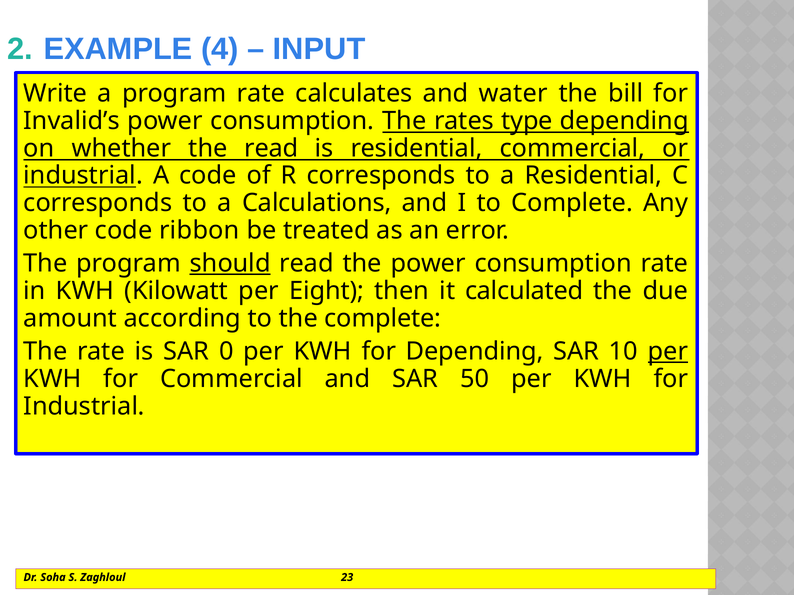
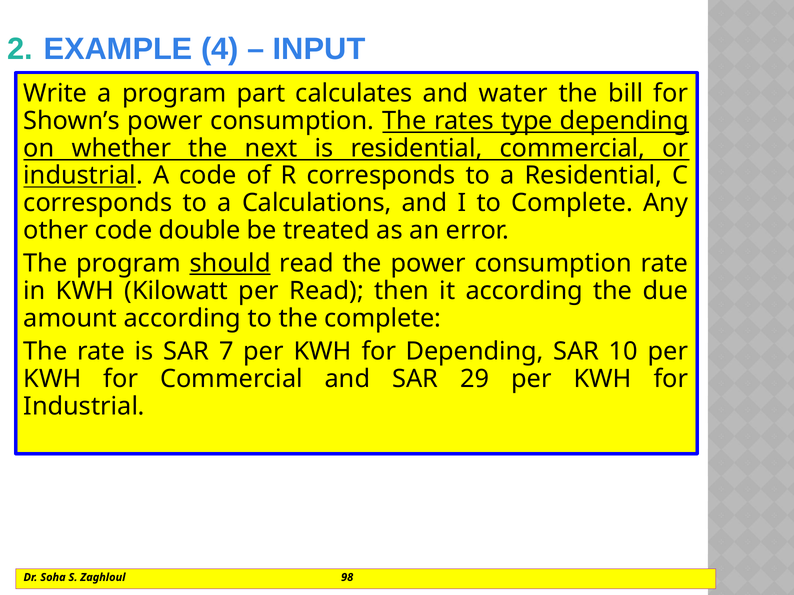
program rate: rate -> part
Invalid’s: Invalid’s -> Shown’s
the read: read -> next
ribbon: ribbon -> double
per Eight: Eight -> Read
it calculated: calculated -> according
0: 0 -> 7
per at (668, 352) underline: present -> none
50: 50 -> 29
23: 23 -> 98
